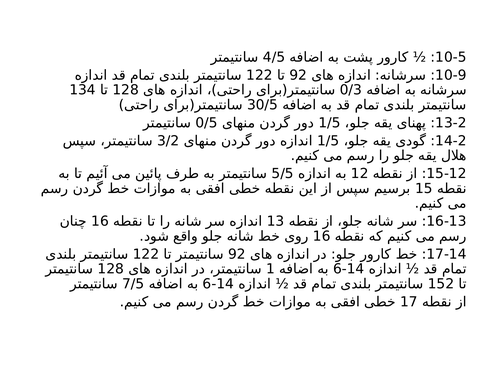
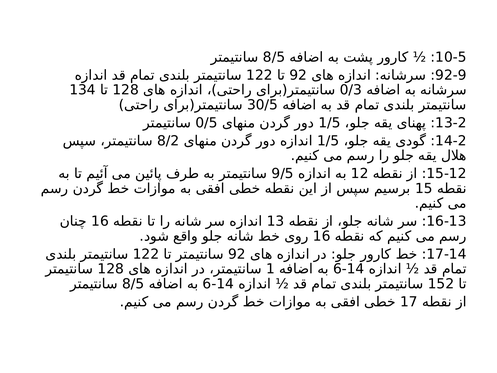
4/5 at (274, 57): 4/5 -> 8/5
10-9: 10-9 -> 92-9
3/2: 3/2 -> 8/2
5/5: 5/5 -> 9/5
7/5 at (133, 284): 7/5 -> 8/5
